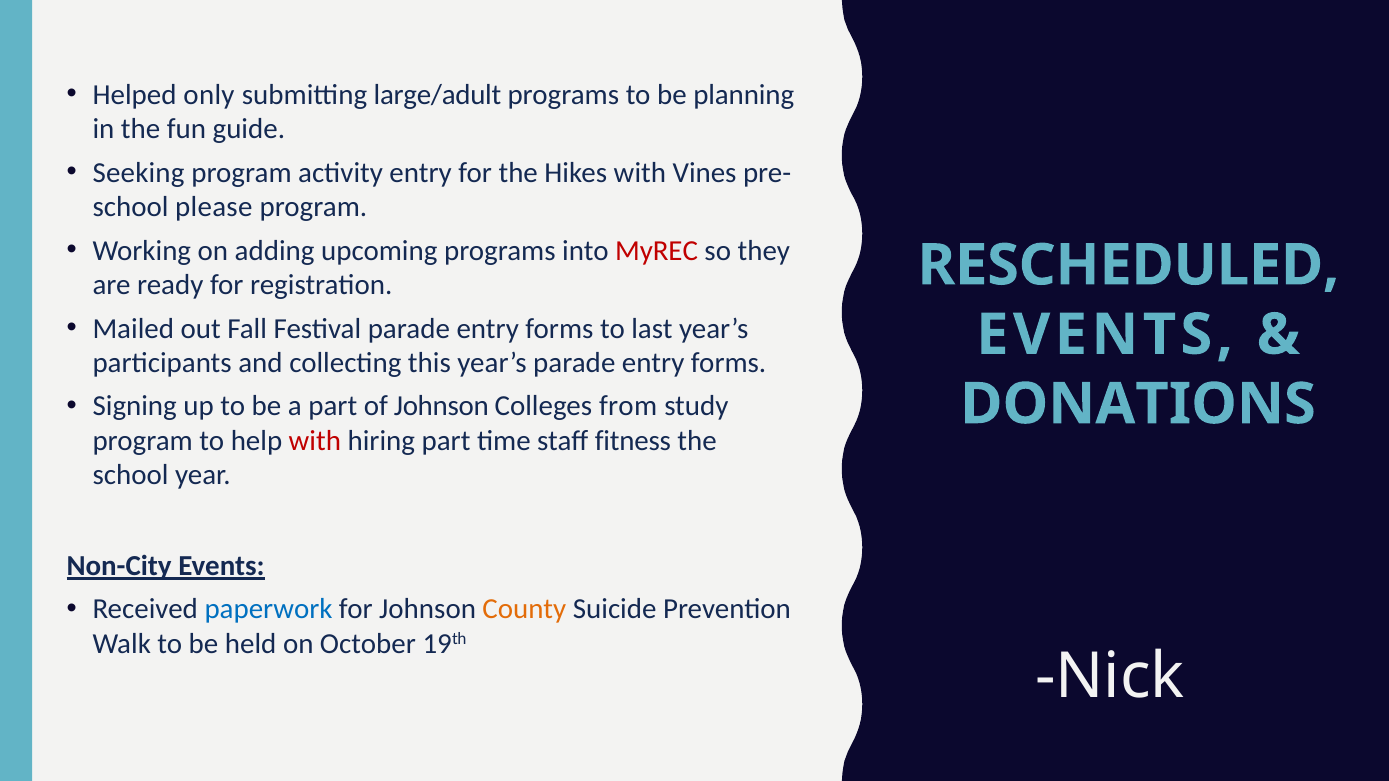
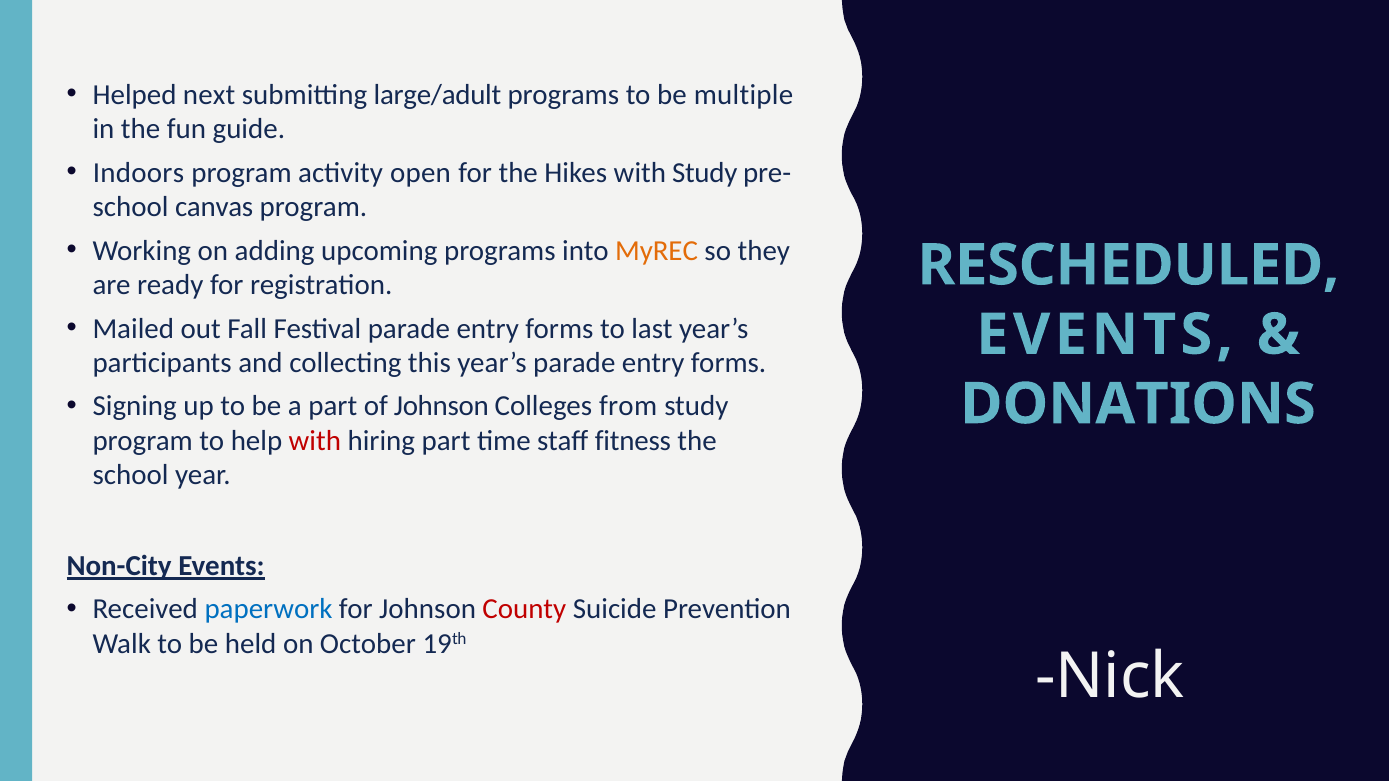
only: only -> next
planning: planning -> multiple
Seeking: Seeking -> Indoors
activity entry: entry -> open
with Vines: Vines -> Study
please: please -> canvas
MyREC colour: red -> orange
County colour: orange -> red
